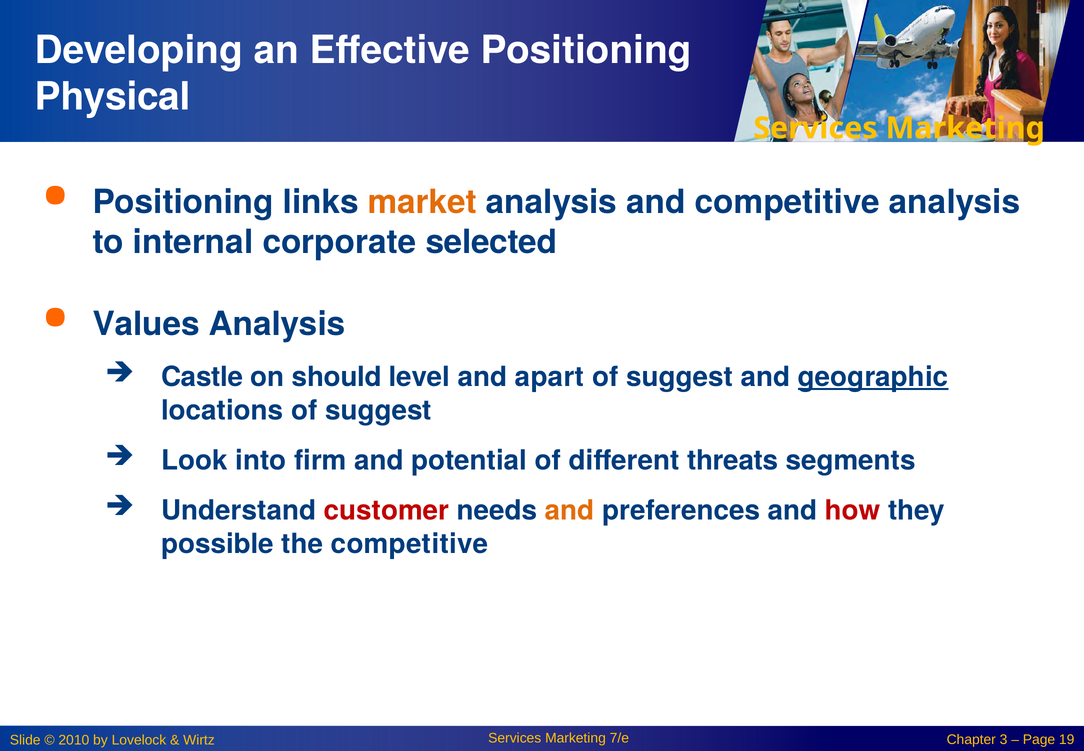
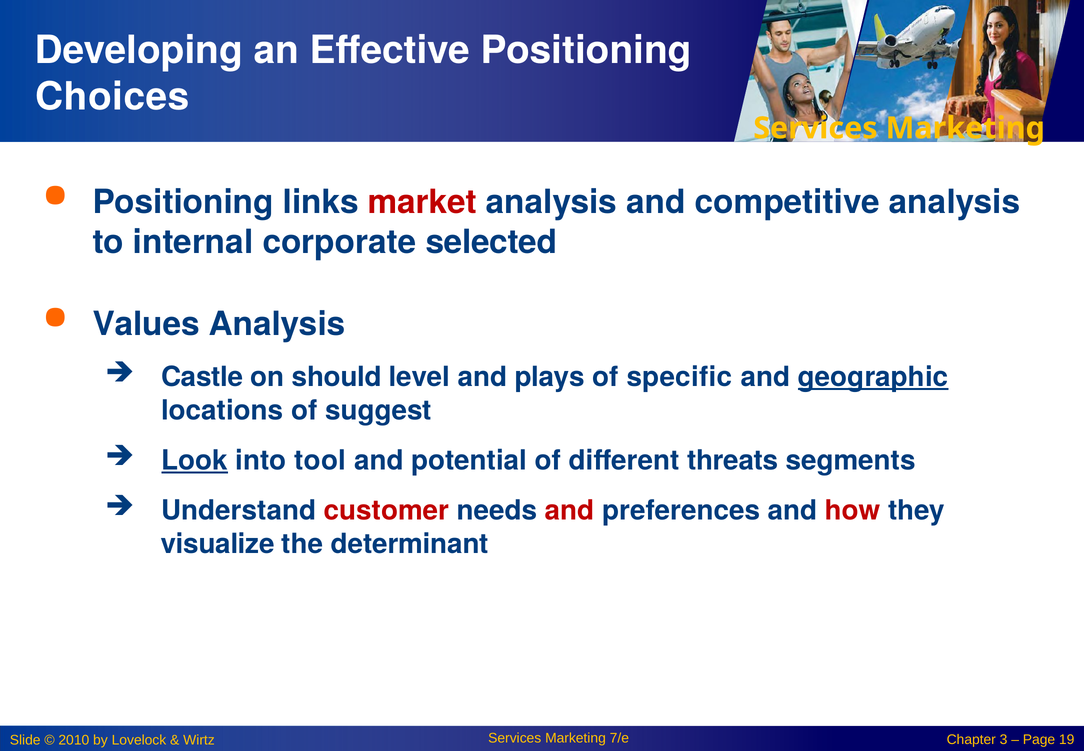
Physical: Physical -> Choices
market colour: orange -> red
apart: apart -> plays
suggest at (679, 377): suggest -> specific
Look underline: none -> present
firm: firm -> tool
and at (570, 510) colour: orange -> red
possible: possible -> visualize
the competitive: competitive -> determinant
